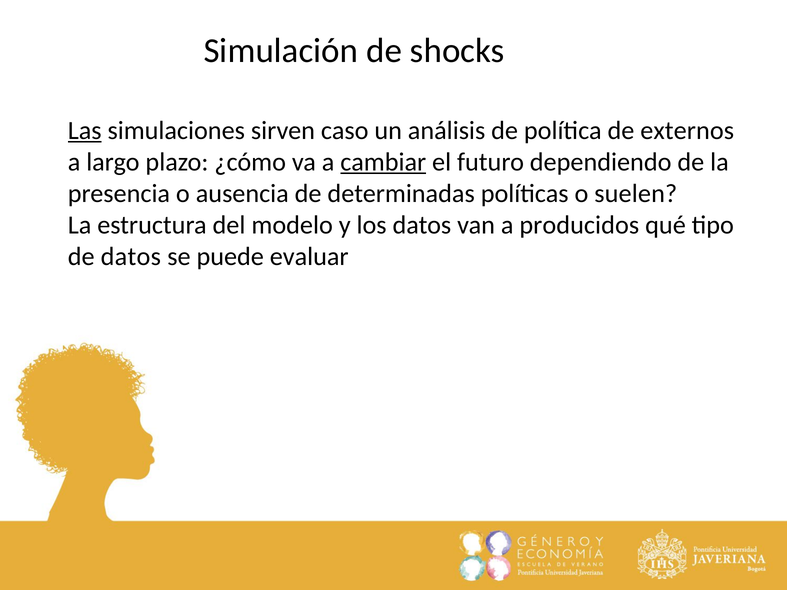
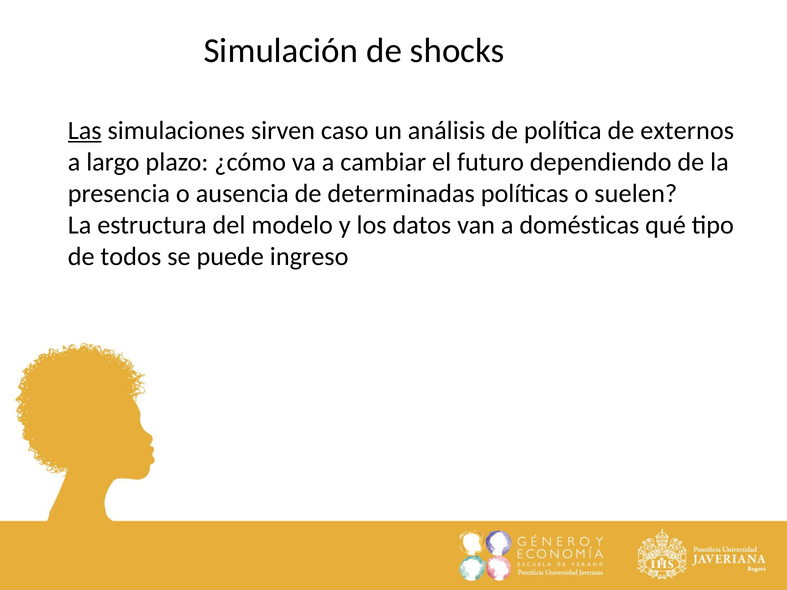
cambiar underline: present -> none
producidos: producidos -> domésticas
de datos: datos -> todos
evaluar: evaluar -> ingreso
